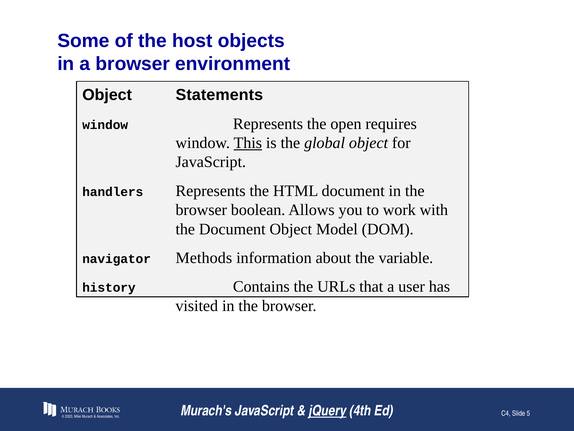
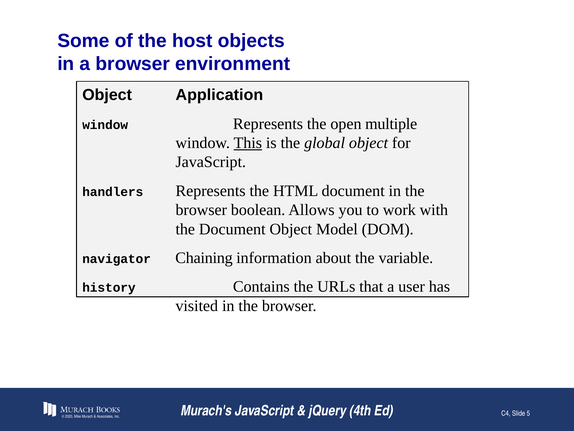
Statements: Statements -> Application
requires: requires -> multiple
Methods: Methods -> Chaining
jQuery underline: present -> none
